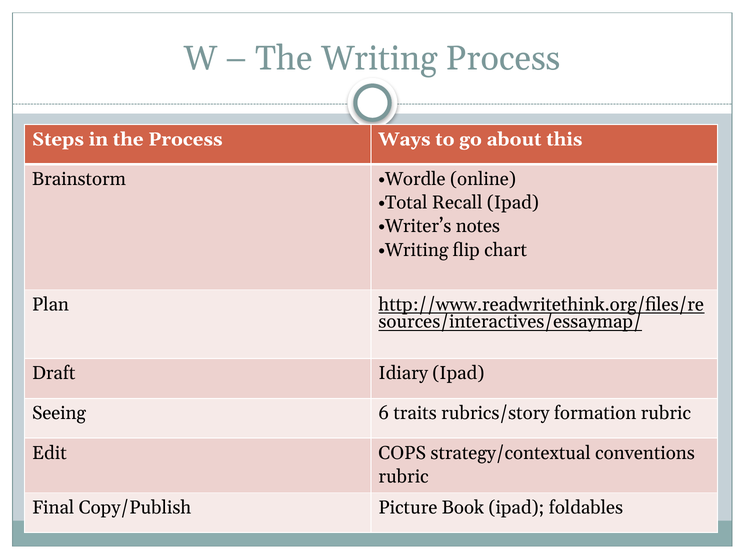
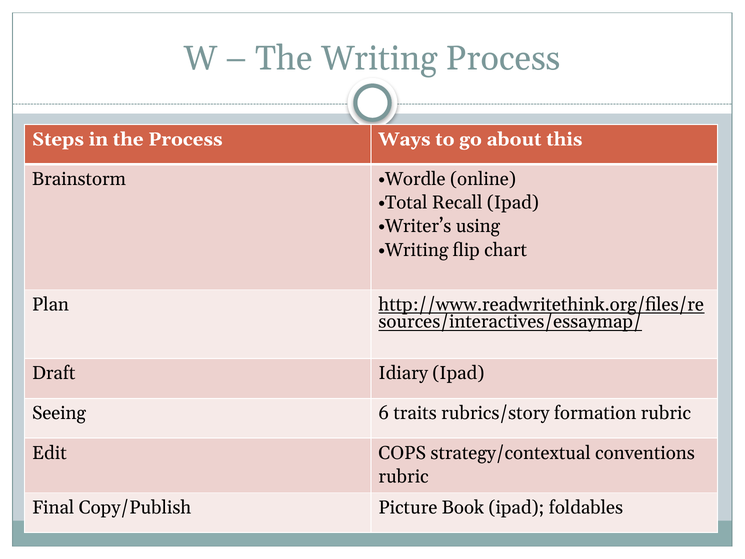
notes: notes -> using
